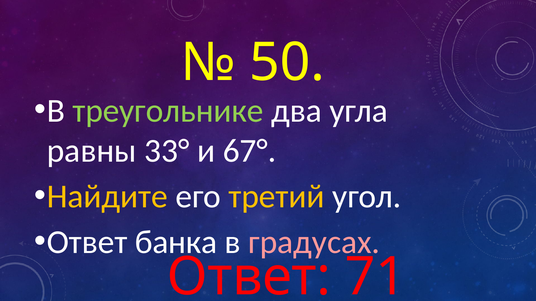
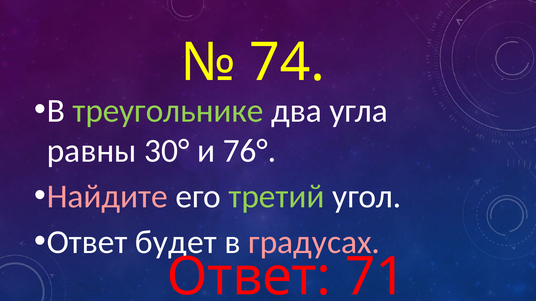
50: 50 -> 74
33°: 33° -> 30°
67°: 67° -> 76°
Найдите colour: yellow -> pink
третий colour: yellow -> light green
банка: банка -> будет
